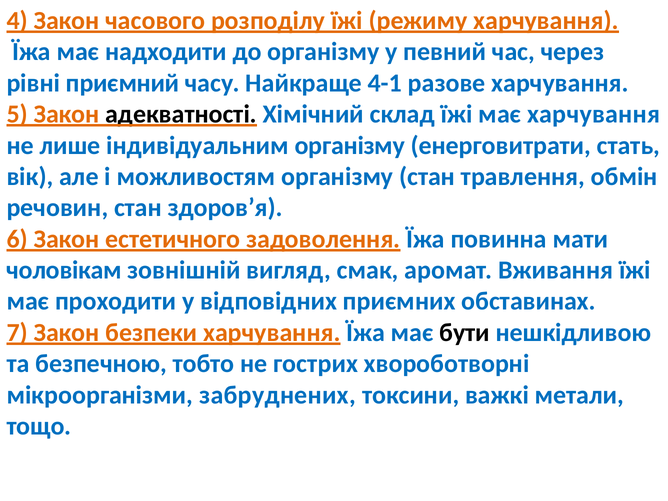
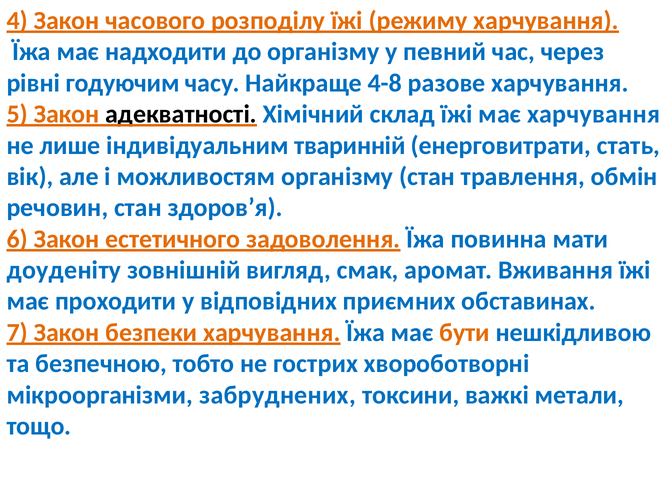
приємний: приємний -> годуючим
4-1: 4-1 -> 4-8
індивідуальним організму: організму -> тваринній
чоловікам: чоловікам -> доуденіту
бути colour: black -> orange
